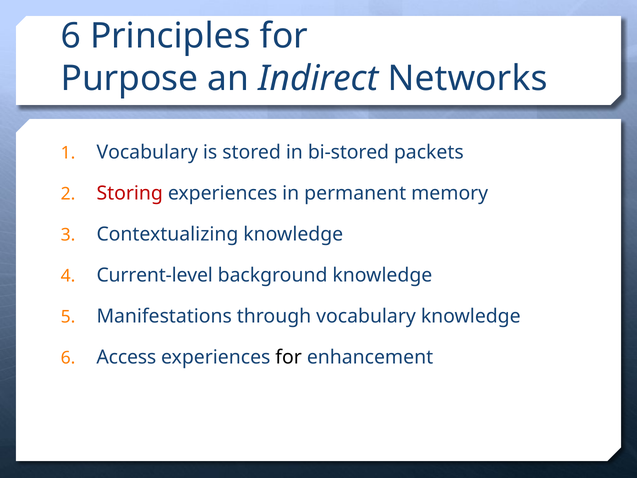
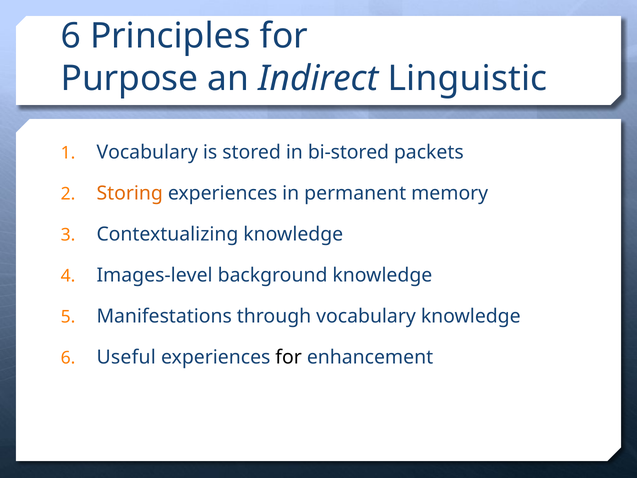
Networks: Networks -> Linguistic
Storing colour: red -> orange
Current-level: Current-level -> Images-level
Access: Access -> Useful
